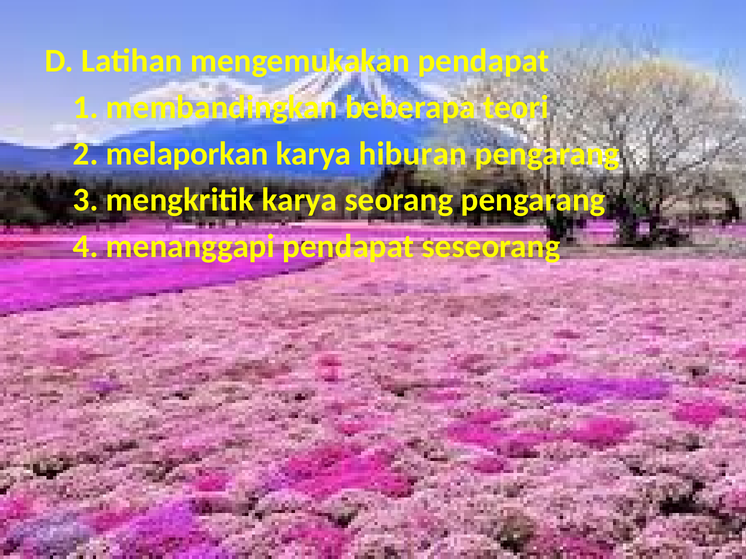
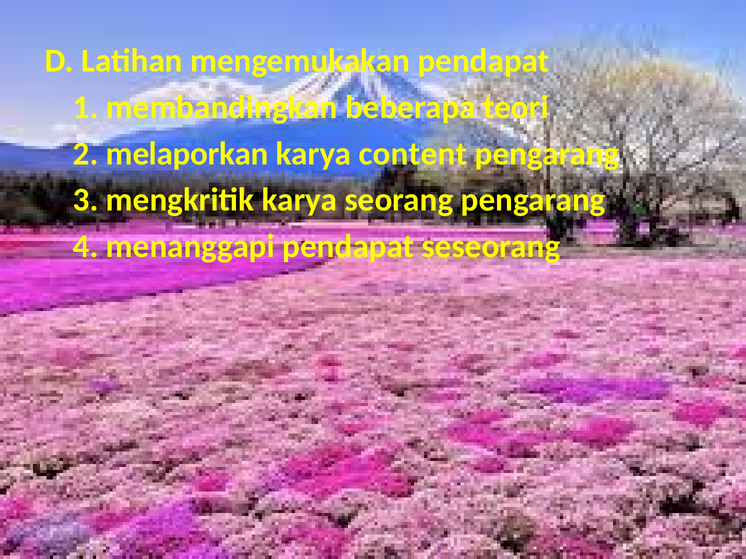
hiburan: hiburan -> content
